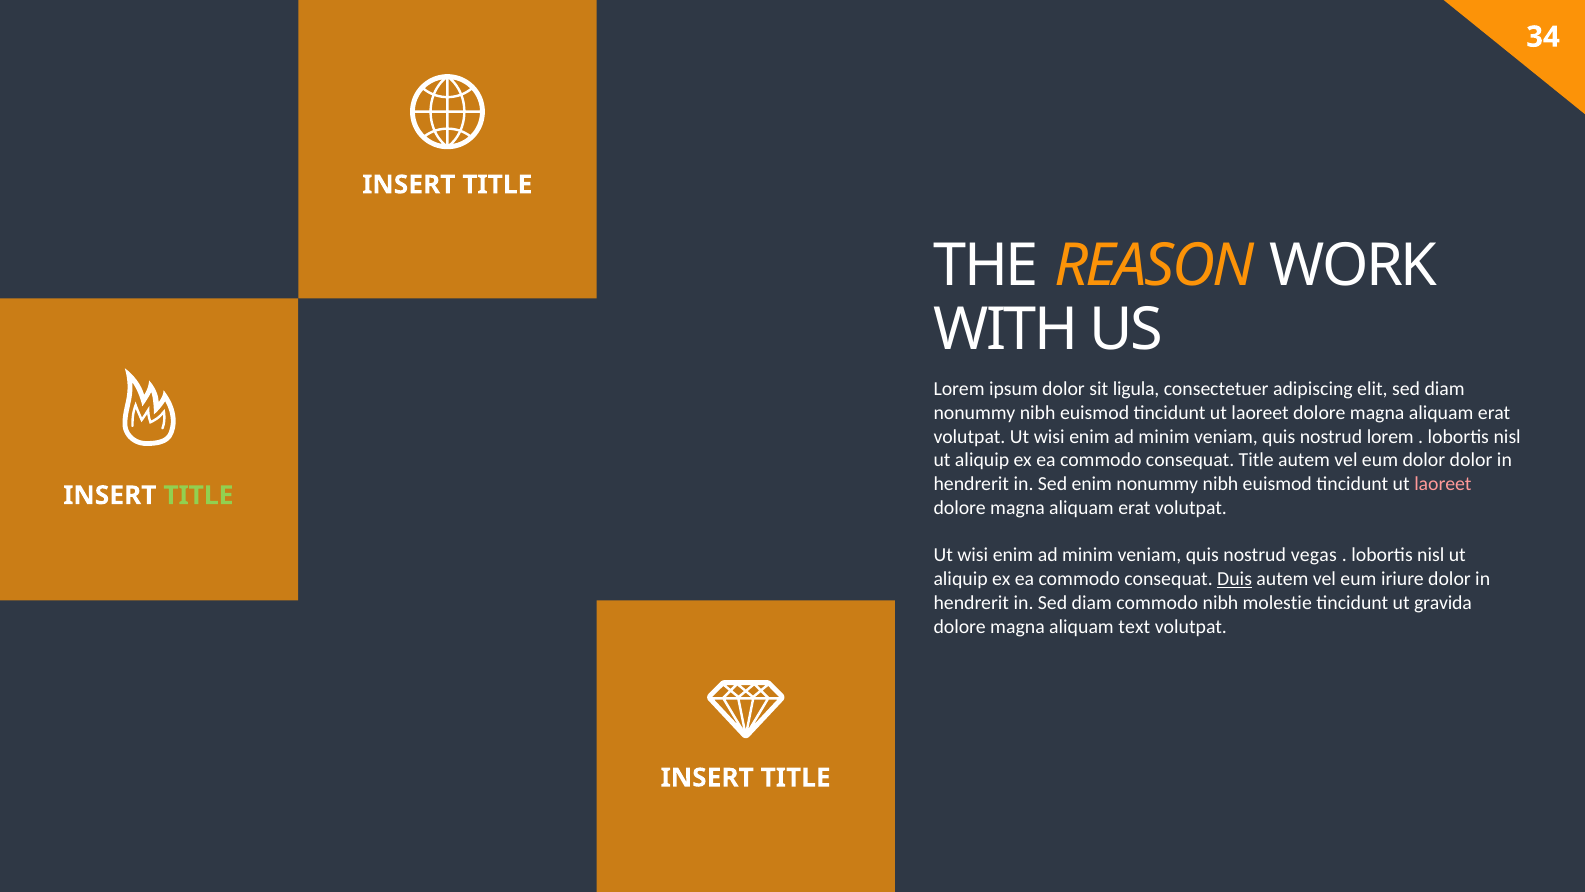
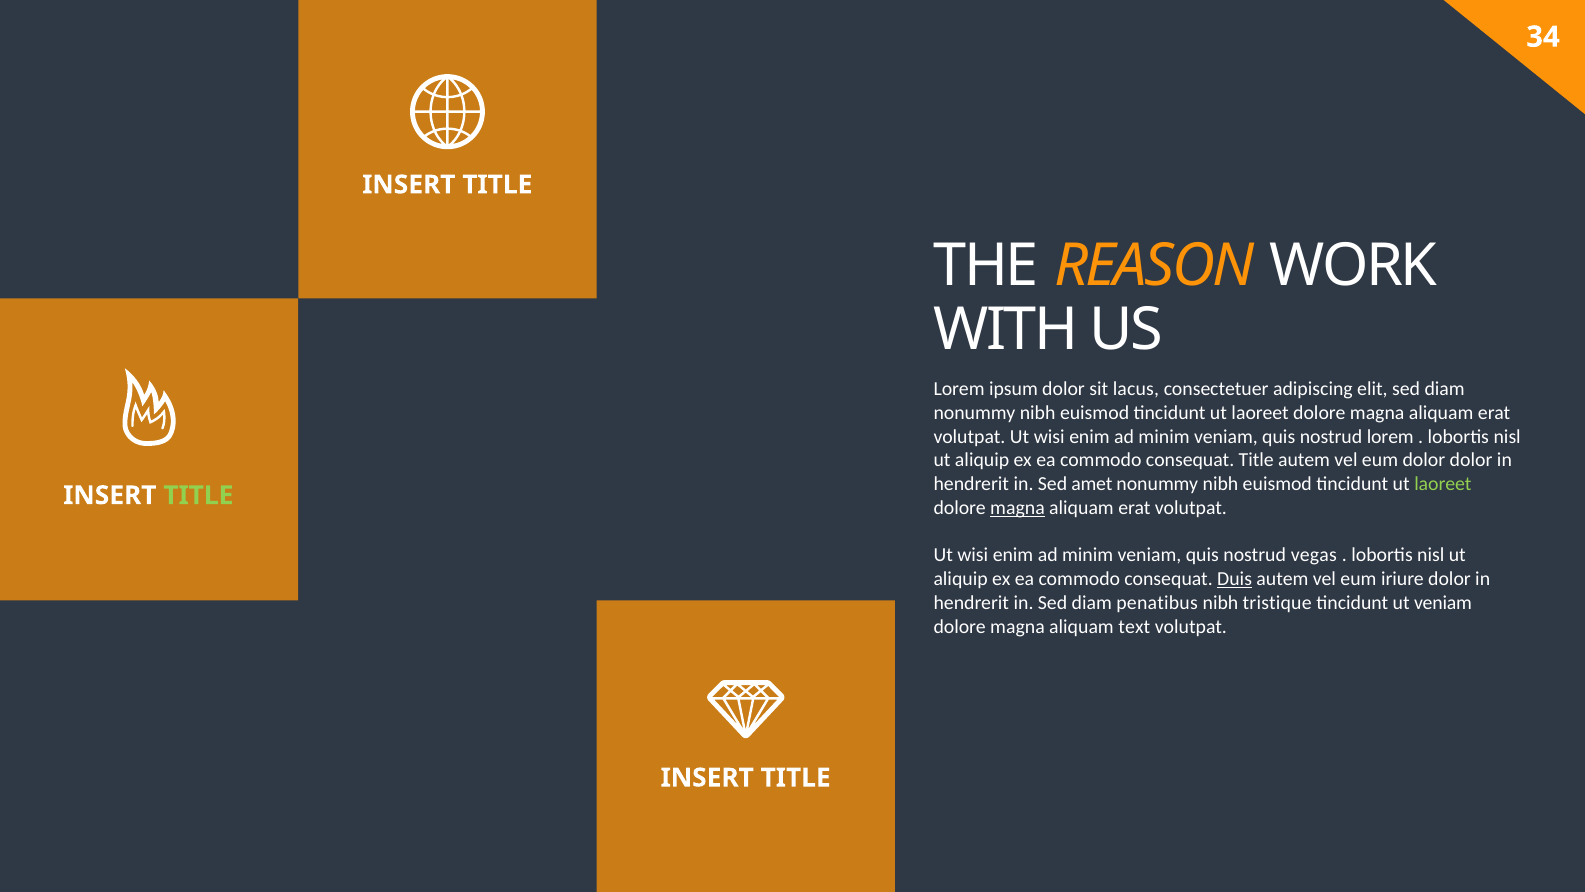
ligula: ligula -> lacus
Sed enim: enim -> amet
laoreet at (1443, 484) colour: pink -> light green
magna at (1017, 508) underline: none -> present
diam commodo: commodo -> penatibus
molestie: molestie -> tristique
ut gravida: gravida -> veniam
